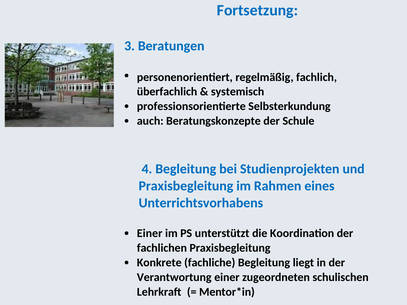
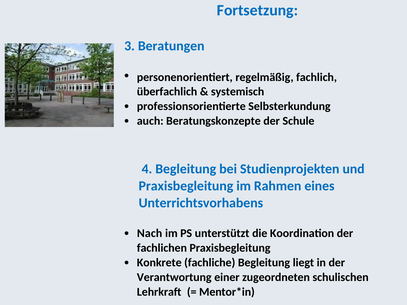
Einer at (150, 233): Einer -> Nach
